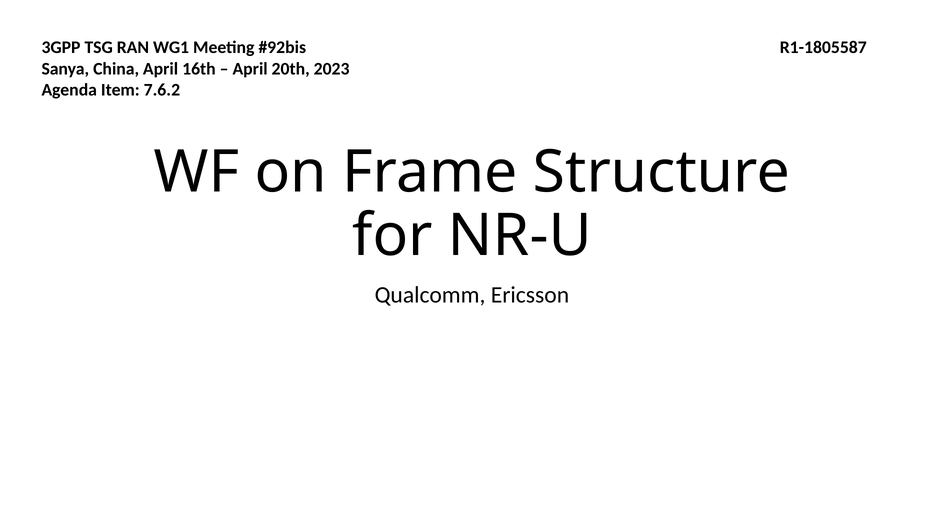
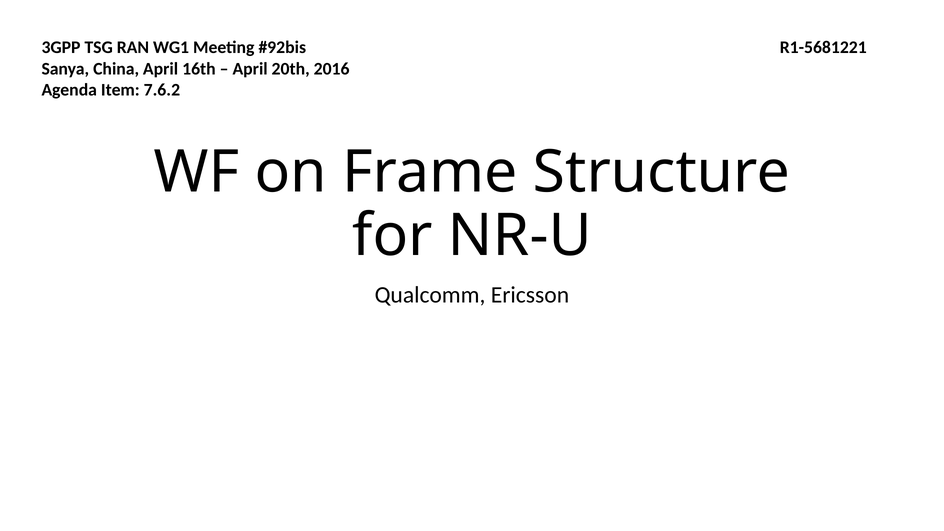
R1-1805587: R1-1805587 -> R1-5681221
2023: 2023 -> 2016
